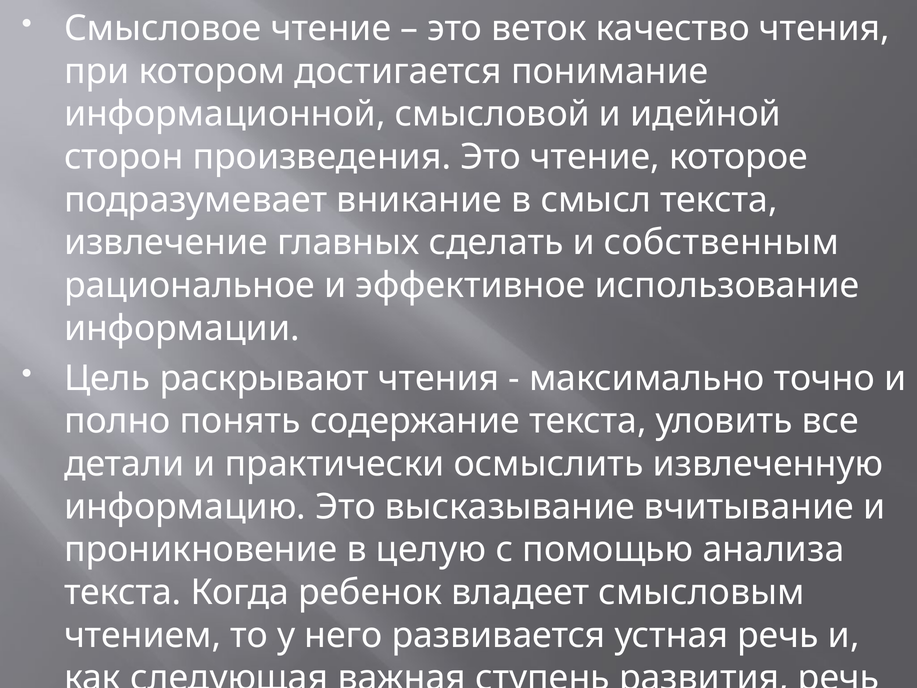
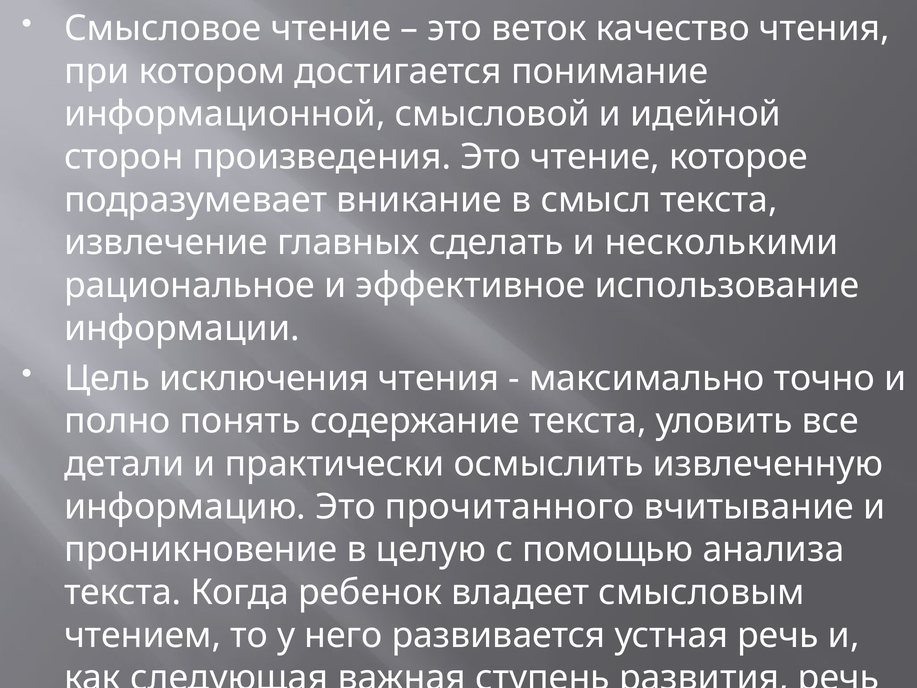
собственным: собственным -> несколькими
раскрывают: раскрывают -> исключения
высказывание: высказывание -> прочитанного
